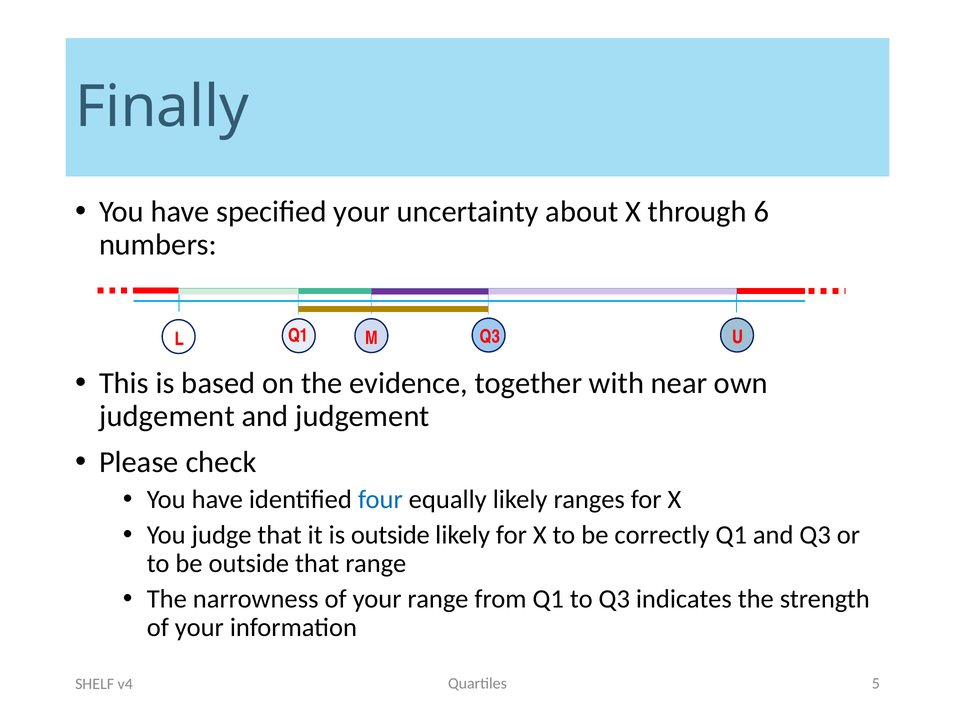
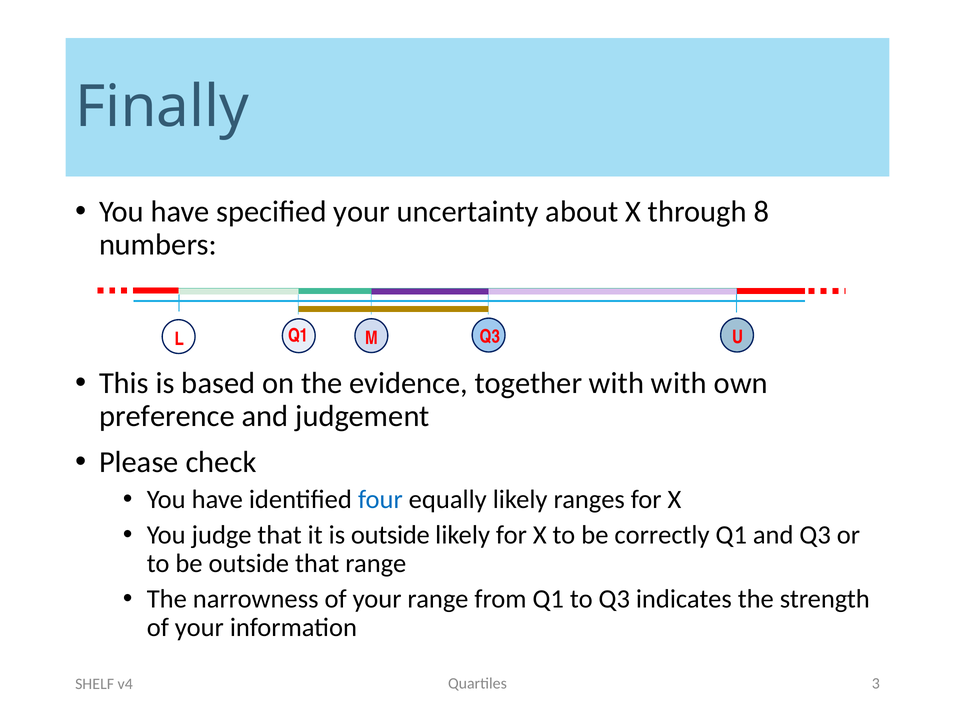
6: 6 -> 8
with near: near -> with
judgement at (167, 416): judgement -> preference
5: 5 -> 3
